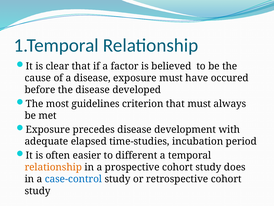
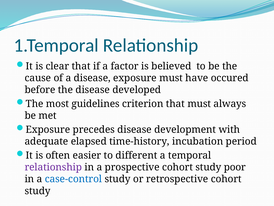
time-studies: time-studies -> time-history
relationship at (53, 167) colour: orange -> purple
does: does -> poor
